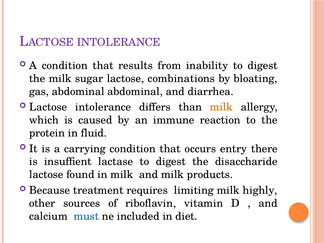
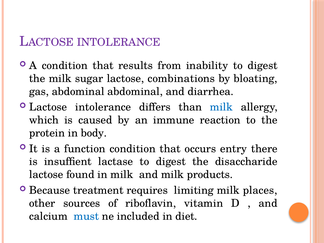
milk at (221, 107) colour: orange -> blue
fluid: fluid -> body
carrying: carrying -> function
highly: highly -> places
